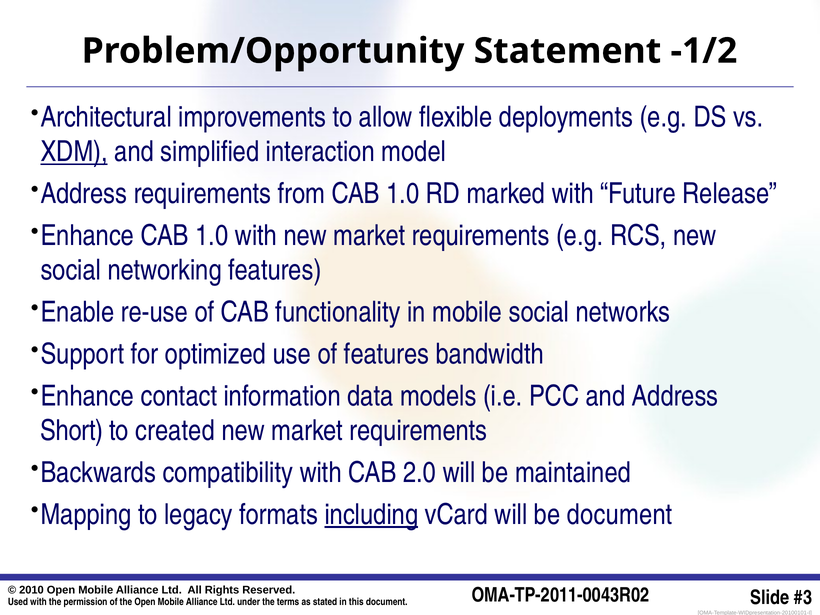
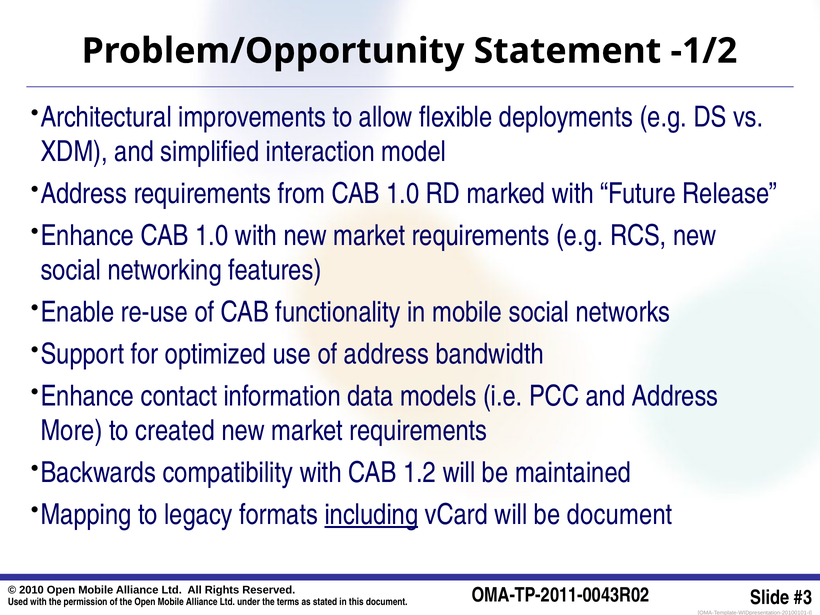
XDM underline: present -> none
of features: features -> address
Short: Short -> More
2.0: 2.0 -> 1.2
